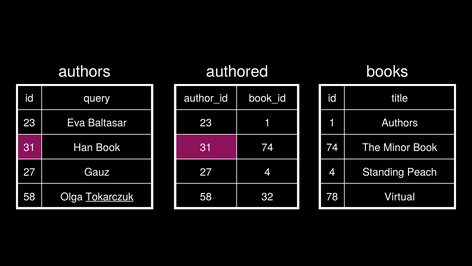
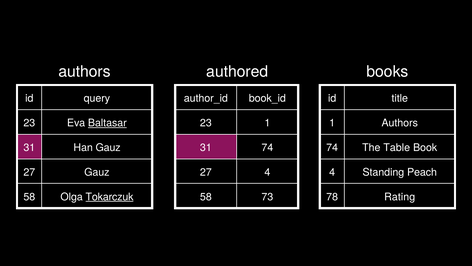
Baltasar underline: none -> present
Han Book: Book -> Gauz
Minor: Minor -> Table
32: 32 -> 73
Virtual: Virtual -> Rating
